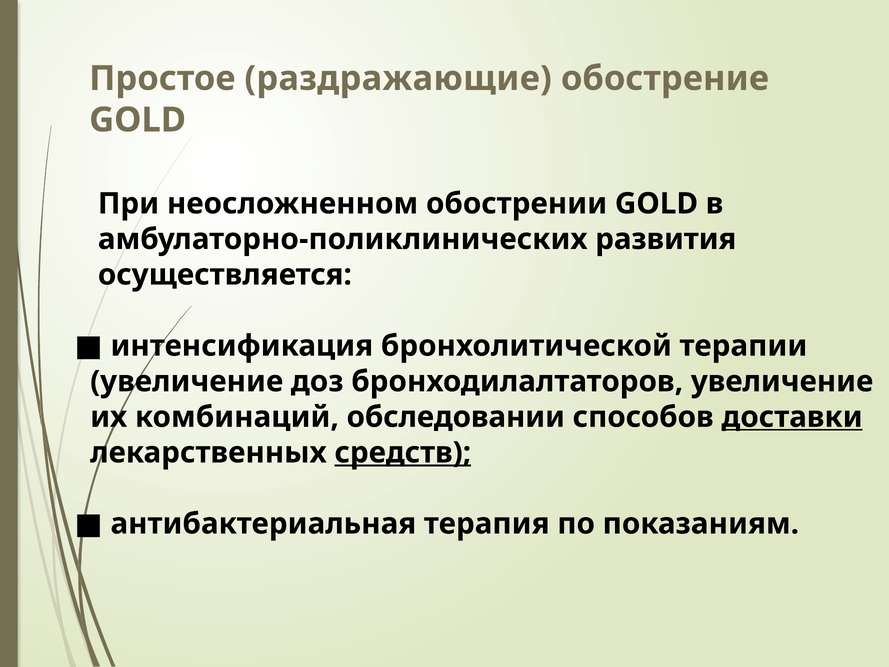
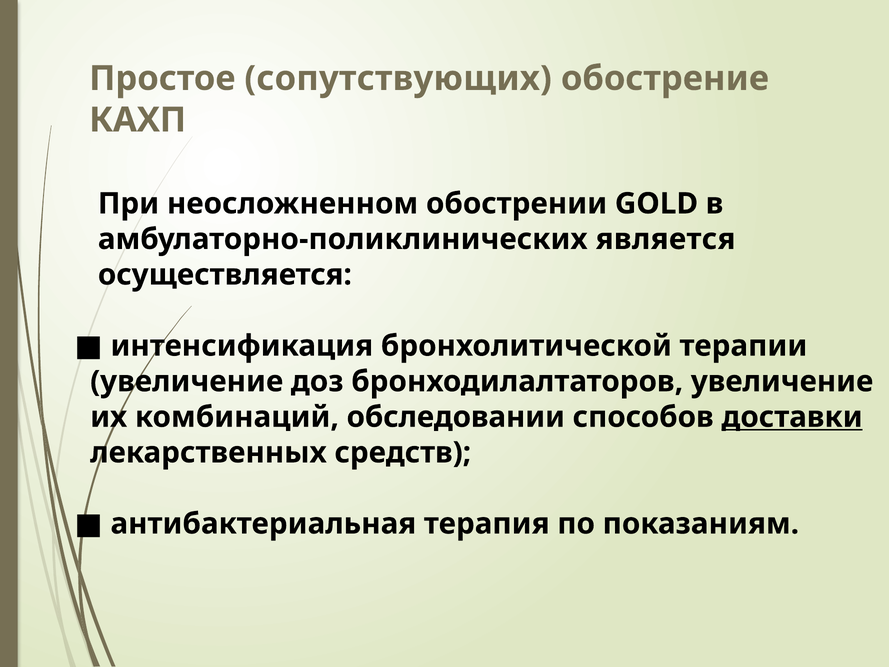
раздражающие: раздражающие -> сопутствующих
GOLD at (138, 120): GOLD -> КАХП
развития: развития -> является
средств underline: present -> none
